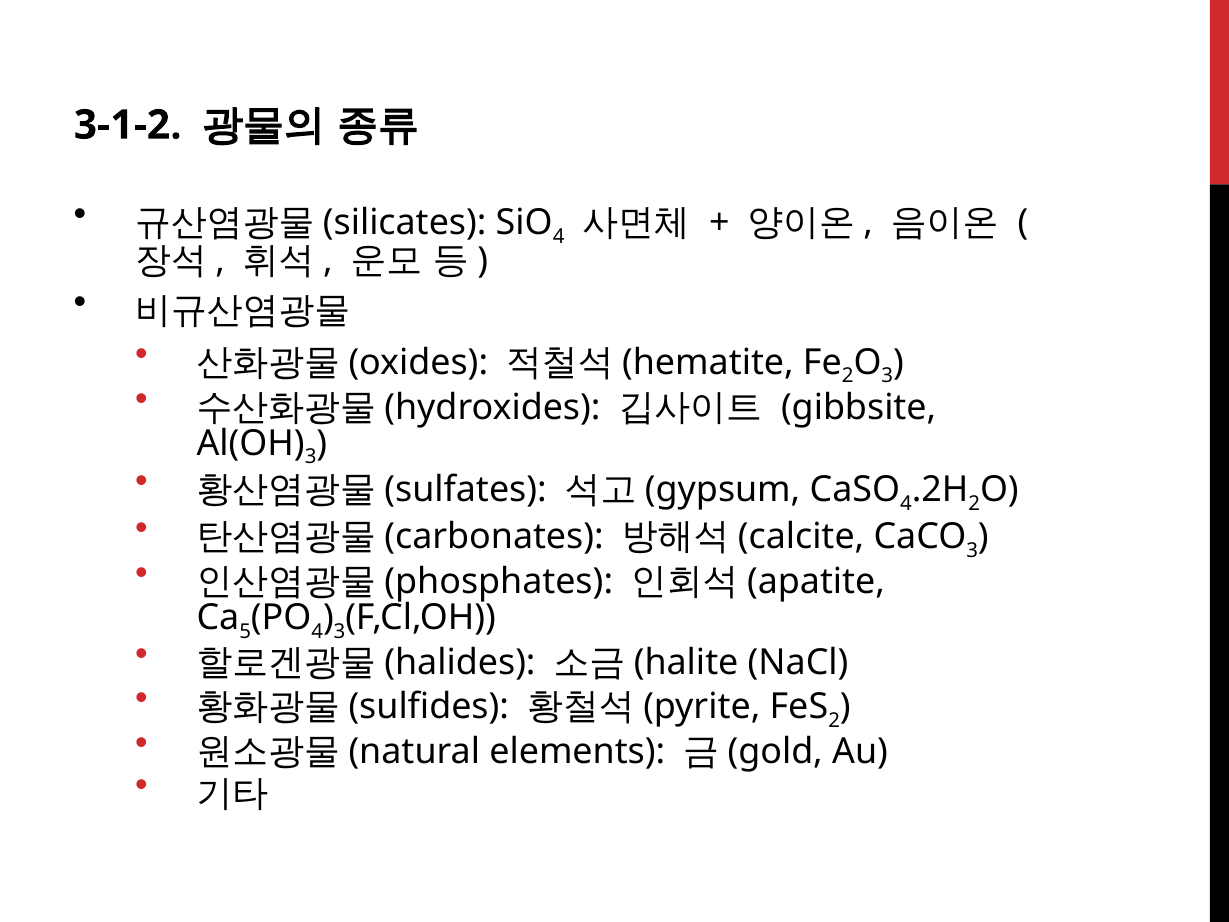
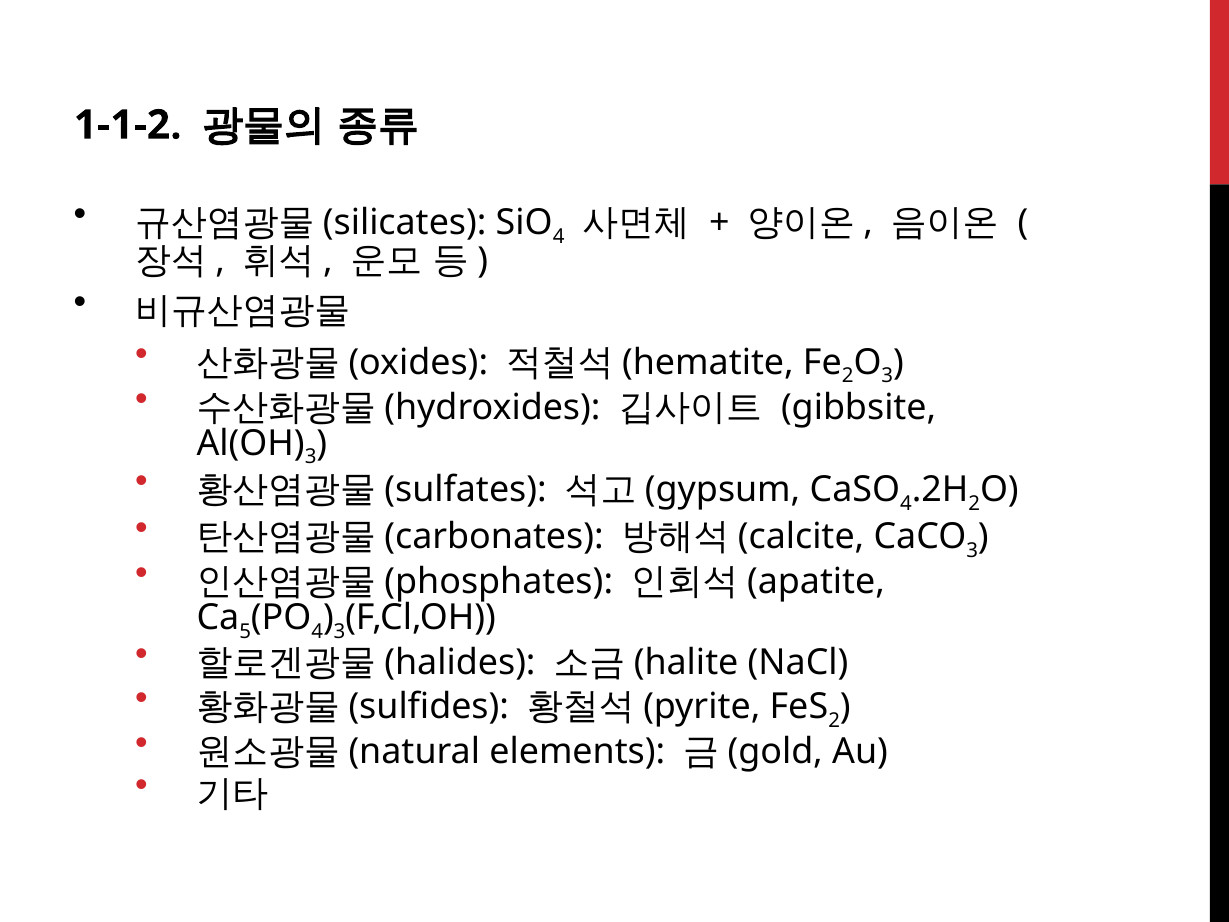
3-1-2: 3-1-2 -> 1-1-2
